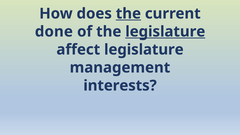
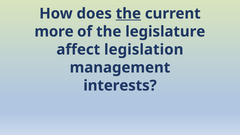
done: done -> more
legislature at (165, 32) underline: present -> none
affect legislature: legislature -> legislation
